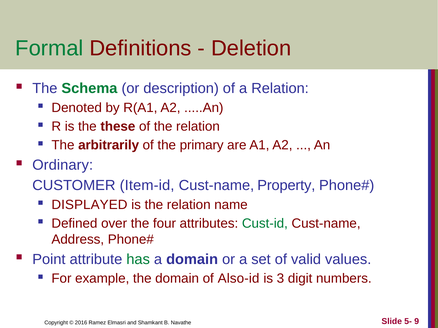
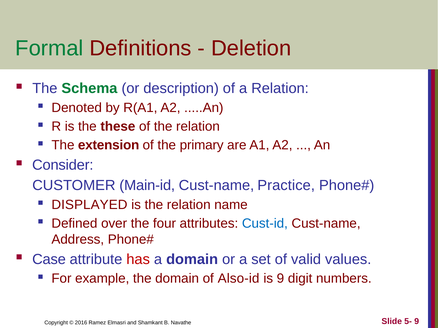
arbitrarily: arbitrarily -> extension
Ordinary: Ordinary -> Consider
Item-id: Item-id -> Main-id
Property: Property -> Practice
Cust-id colour: green -> blue
Point: Point -> Case
has colour: green -> red
is 3: 3 -> 9
